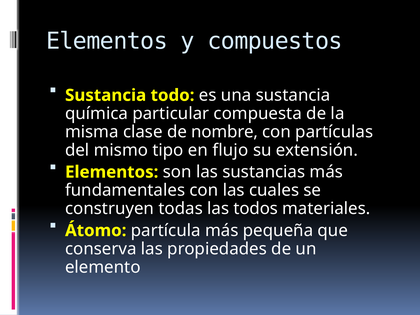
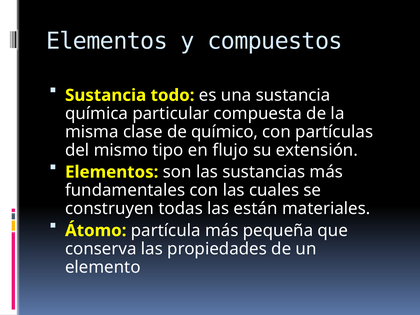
nombre: nombre -> químico
todos: todos -> están
